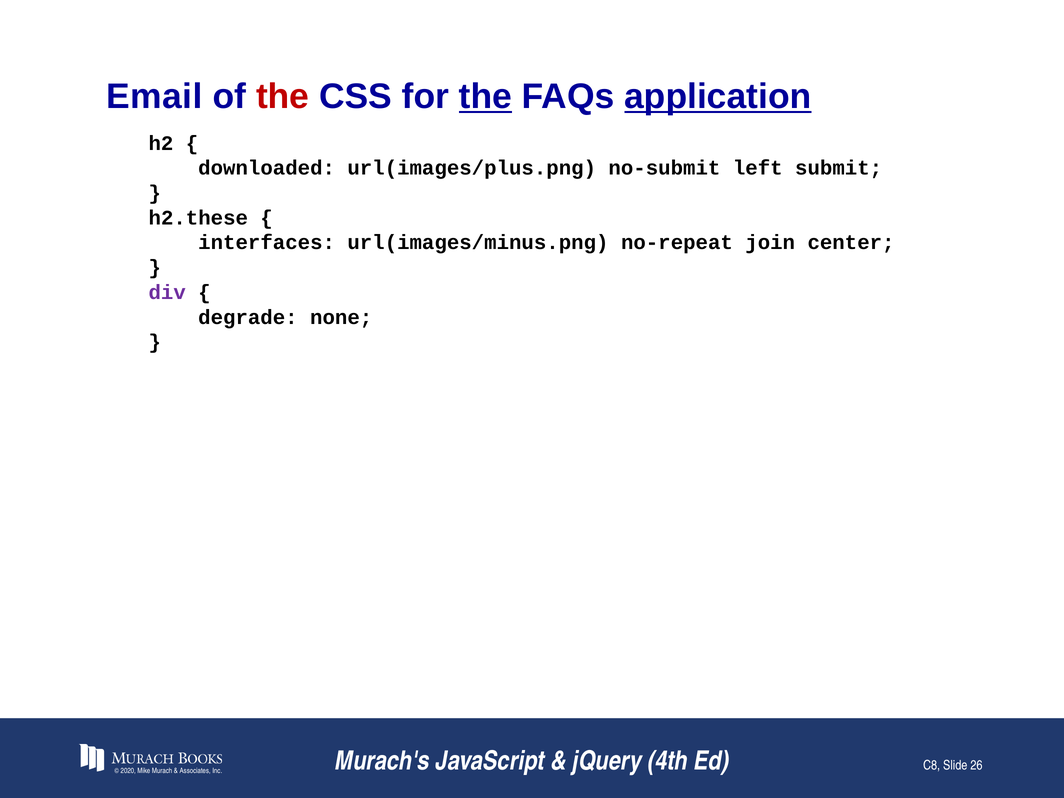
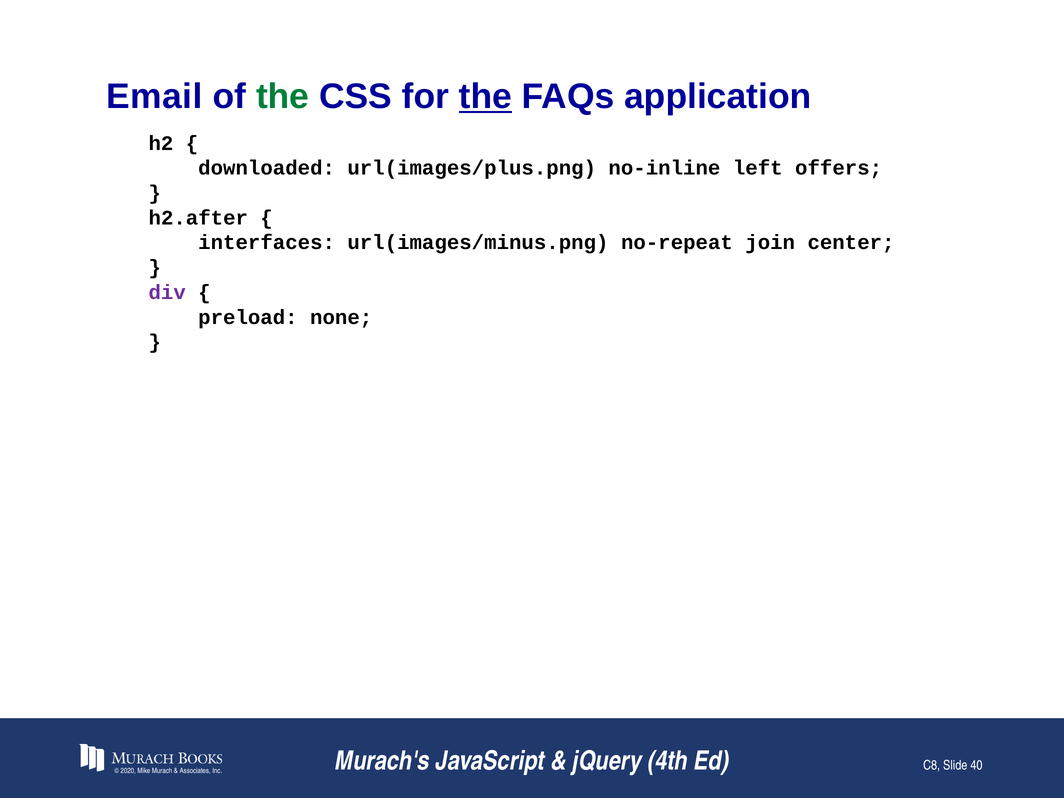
the at (283, 97) colour: red -> green
application underline: present -> none
no-submit: no-submit -> no-inline
submit: submit -> offers
h2.these: h2.these -> h2.after
degrade: degrade -> preload
26: 26 -> 40
